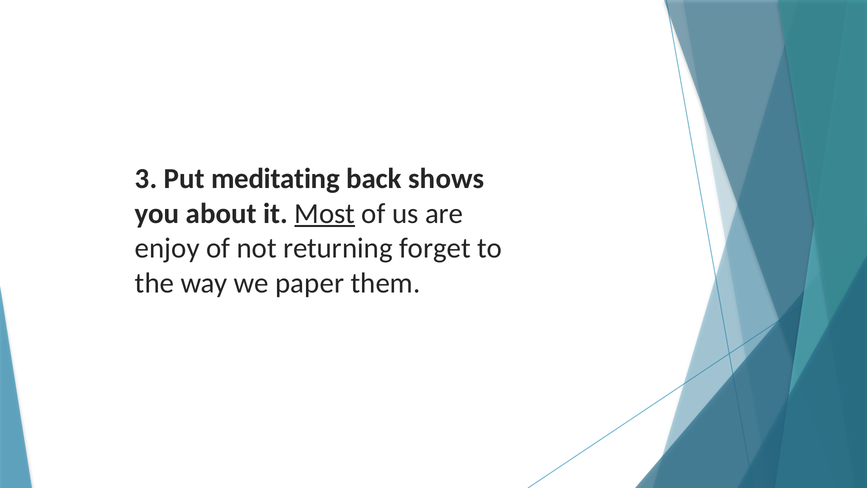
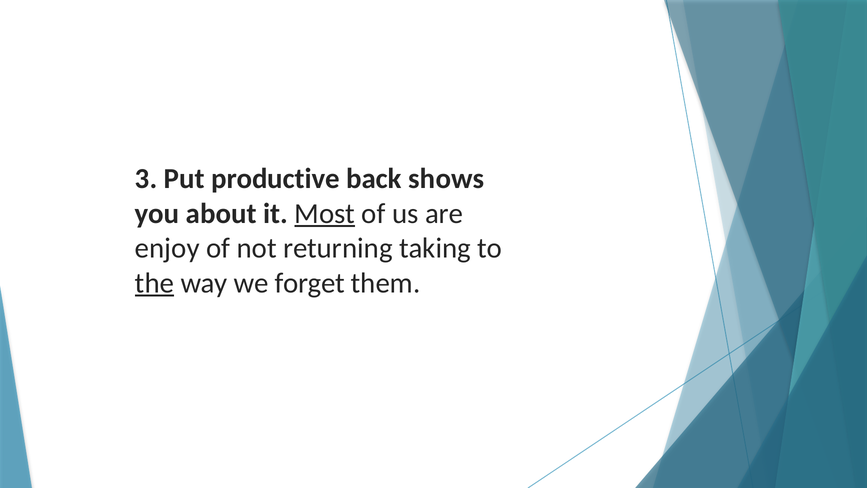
meditating: meditating -> productive
forget: forget -> taking
the underline: none -> present
paper: paper -> forget
